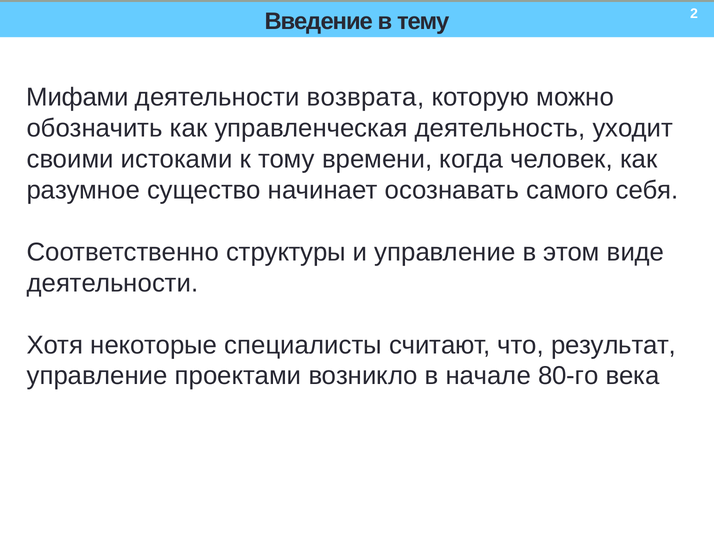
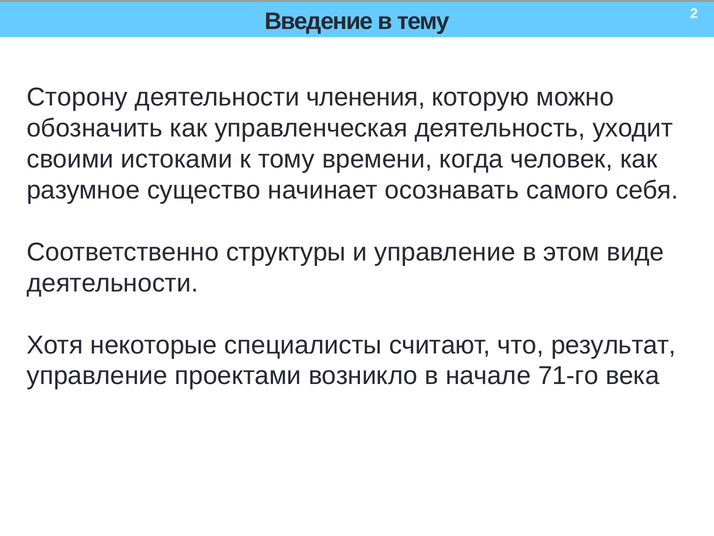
Мифами: Мифами -> Сторону
возврата: возврата -> членения
80-го: 80-го -> 71-го
